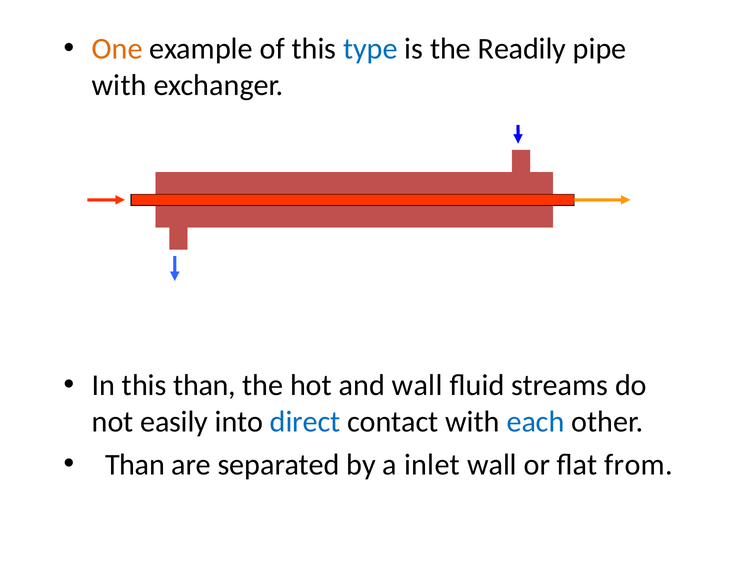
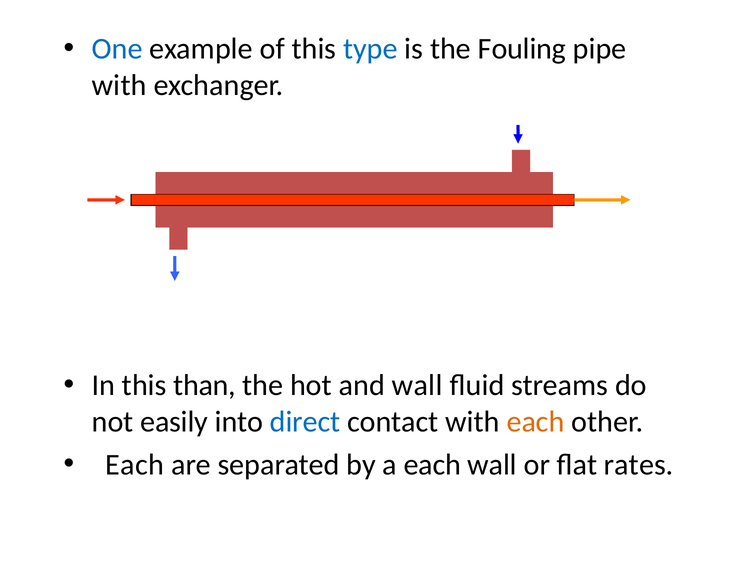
One colour: orange -> blue
Readily: Readily -> Fouling
each at (536, 421) colour: blue -> orange
Than at (135, 464): Than -> Each
a inlet: inlet -> each
from: from -> rates
